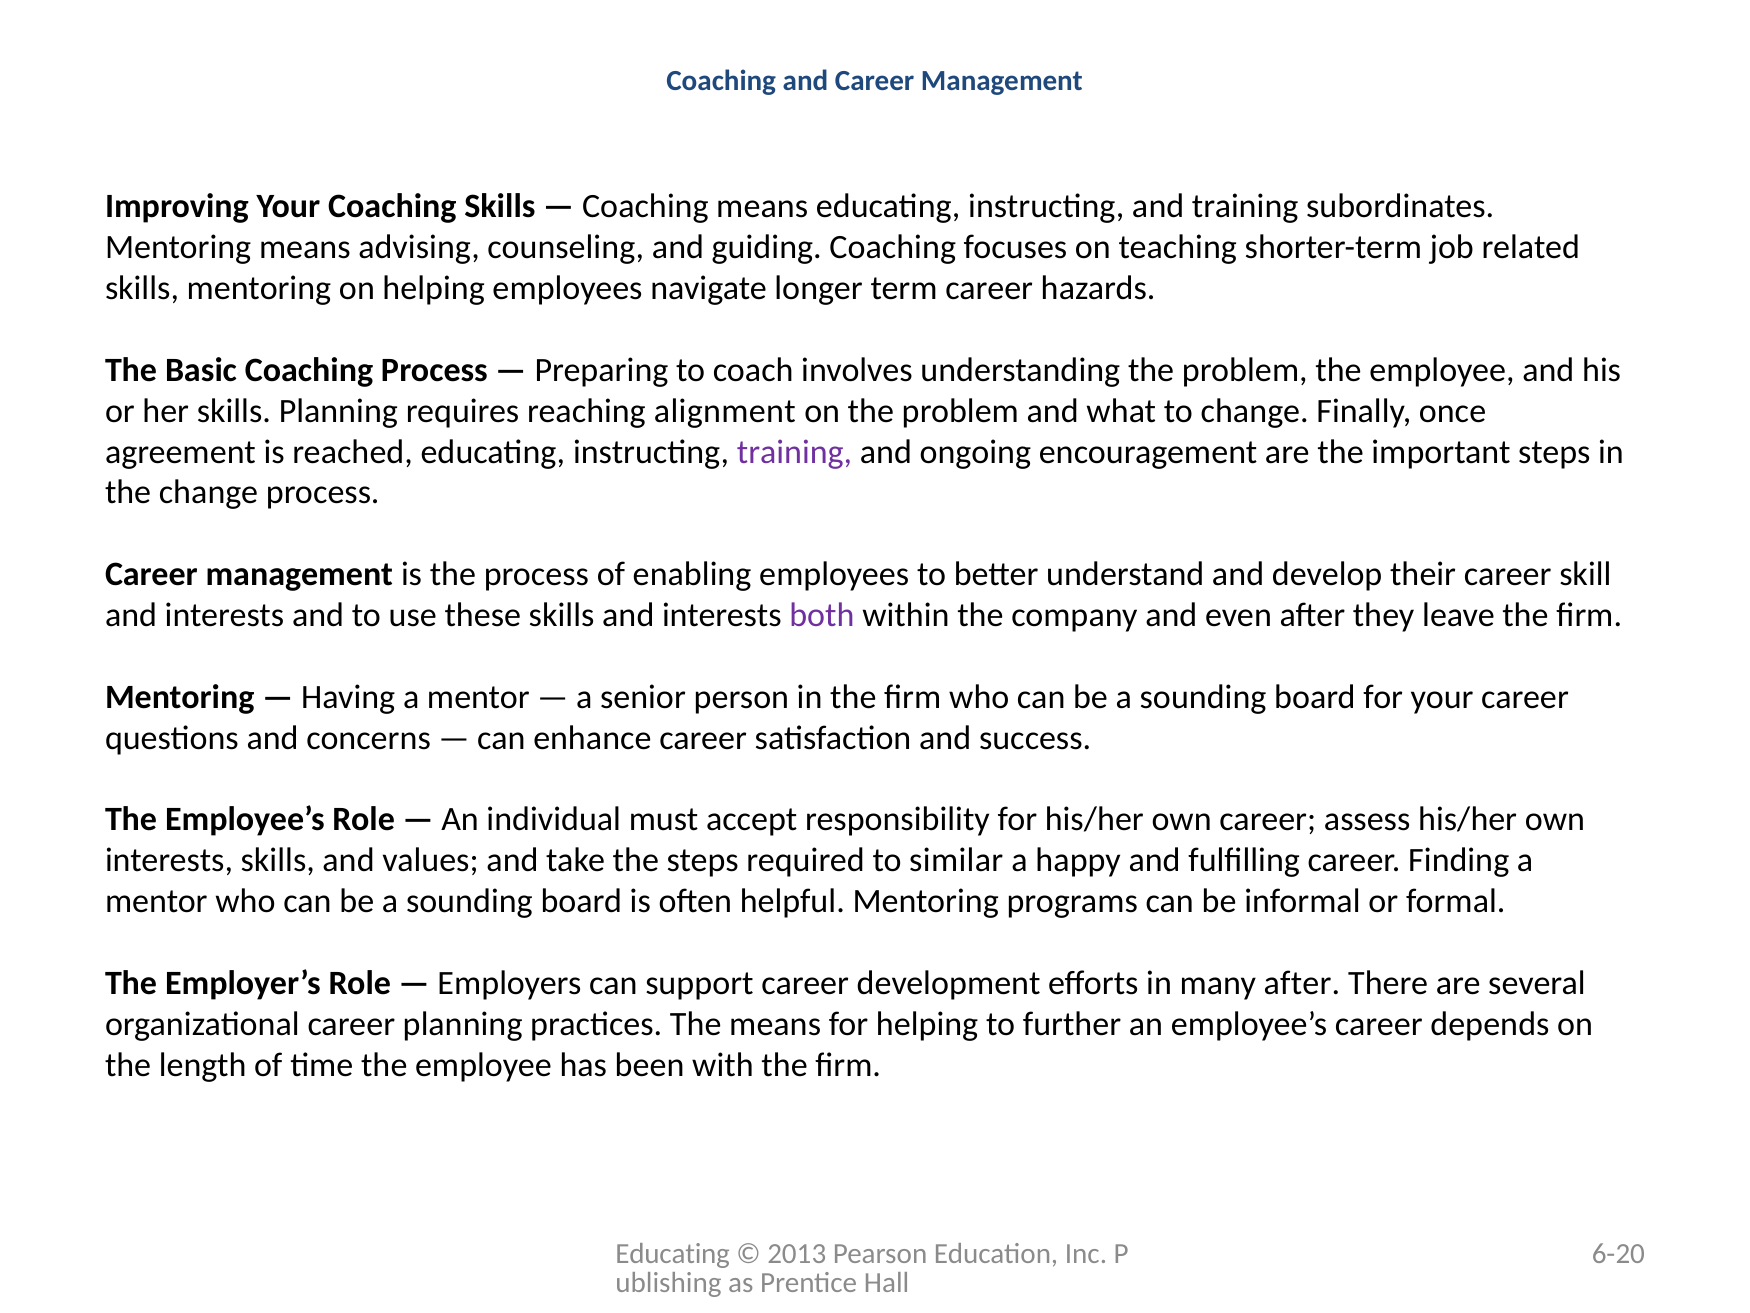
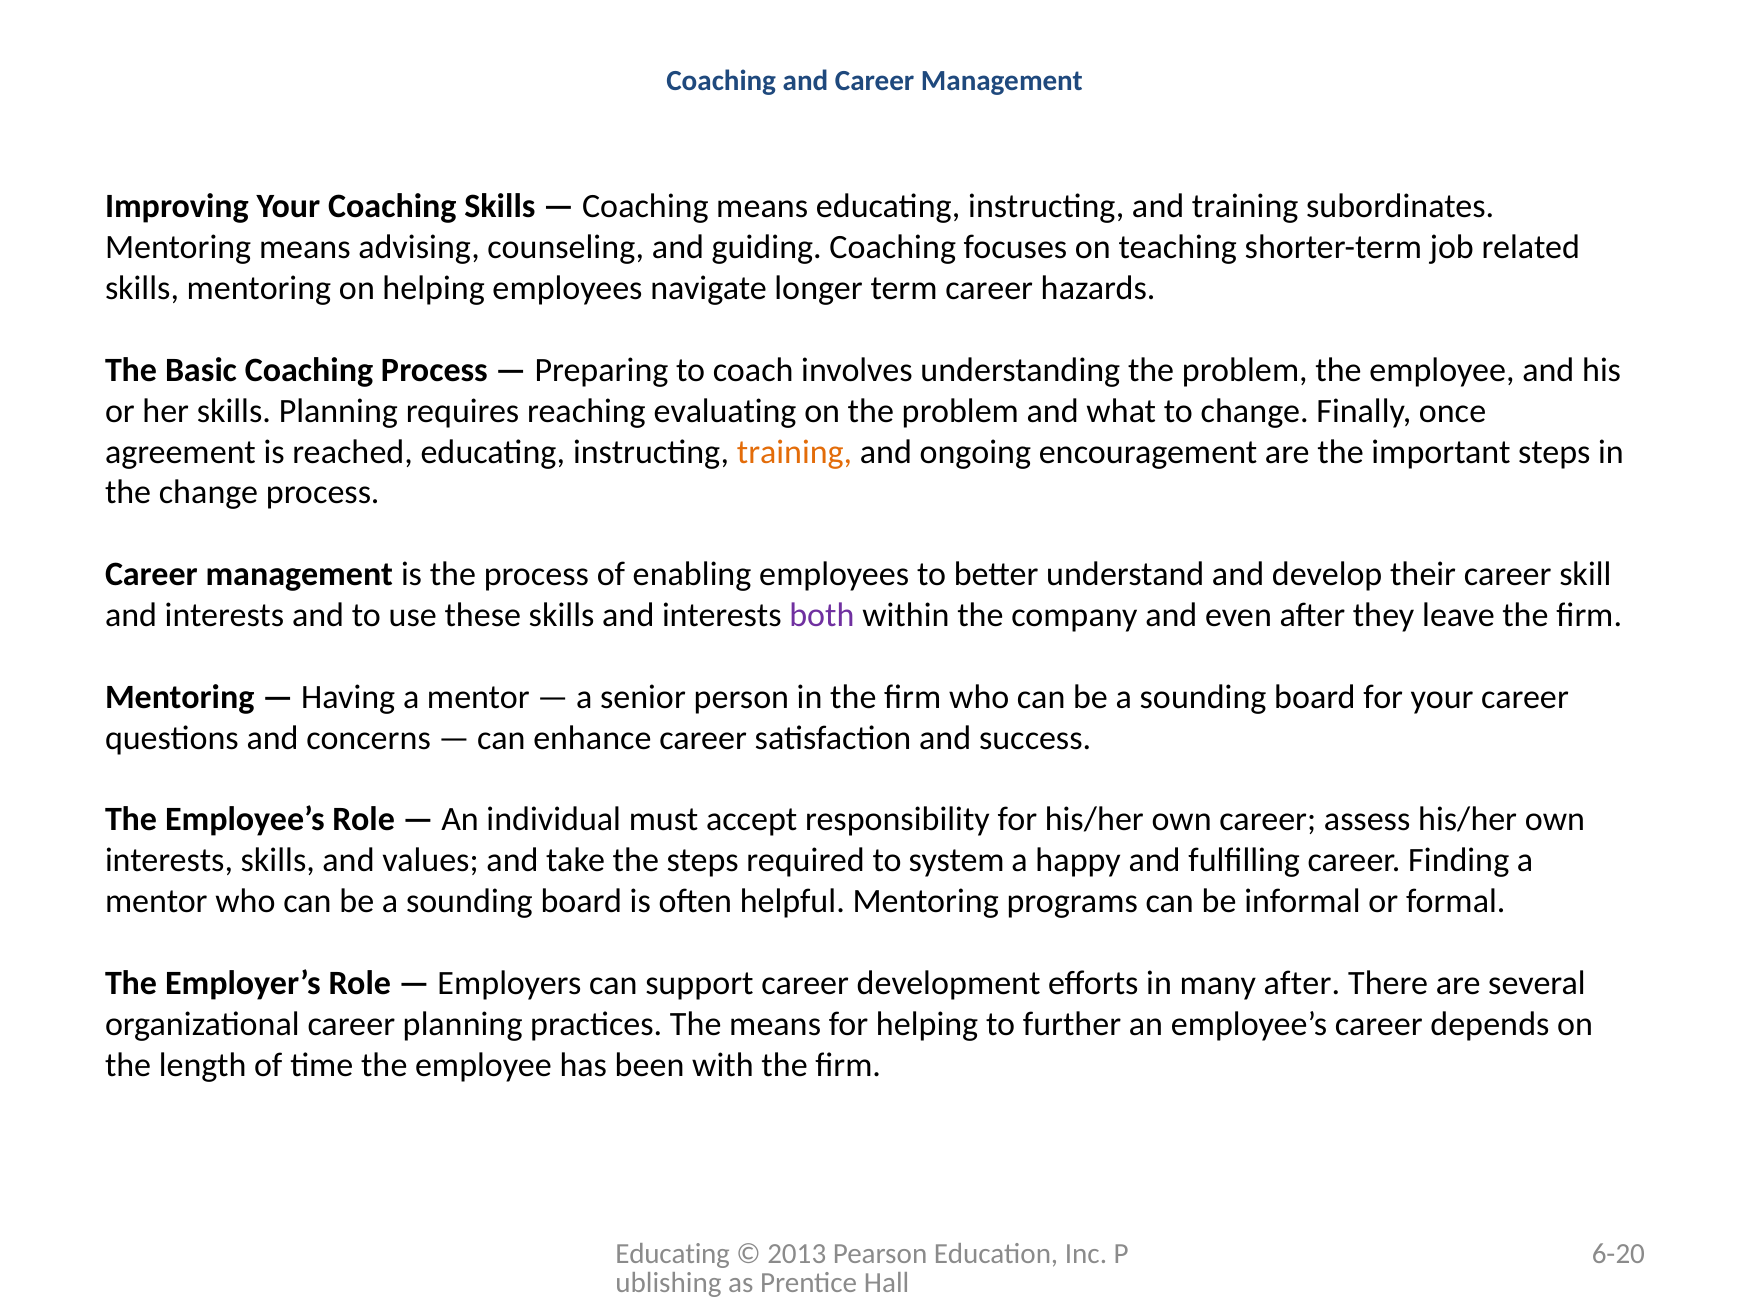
alignment: alignment -> evaluating
training at (795, 452) colour: purple -> orange
similar: similar -> system
